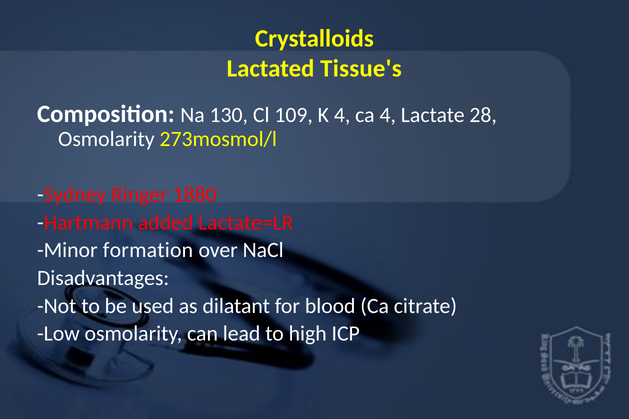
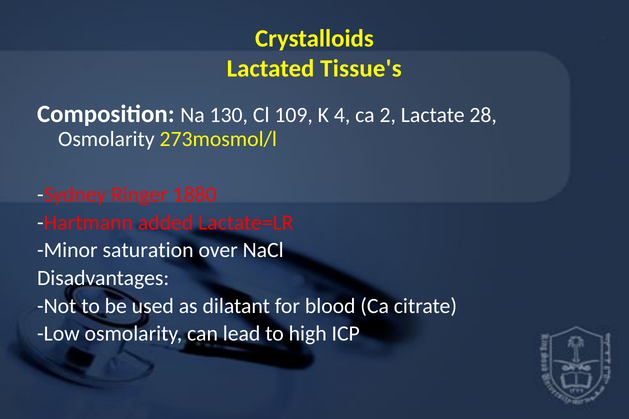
ca 4: 4 -> 2
formation: formation -> saturation
